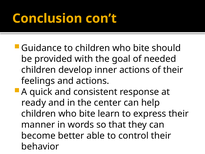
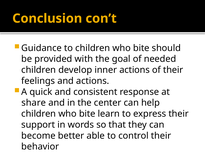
ready: ready -> share
manner: manner -> support
